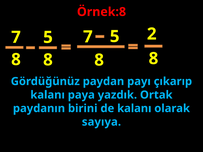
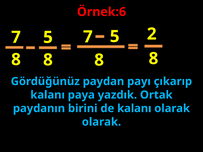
Örnek:8: Örnek:8 -> Örnek:6
sayıya at (101, 122): sayıya -> olarak
